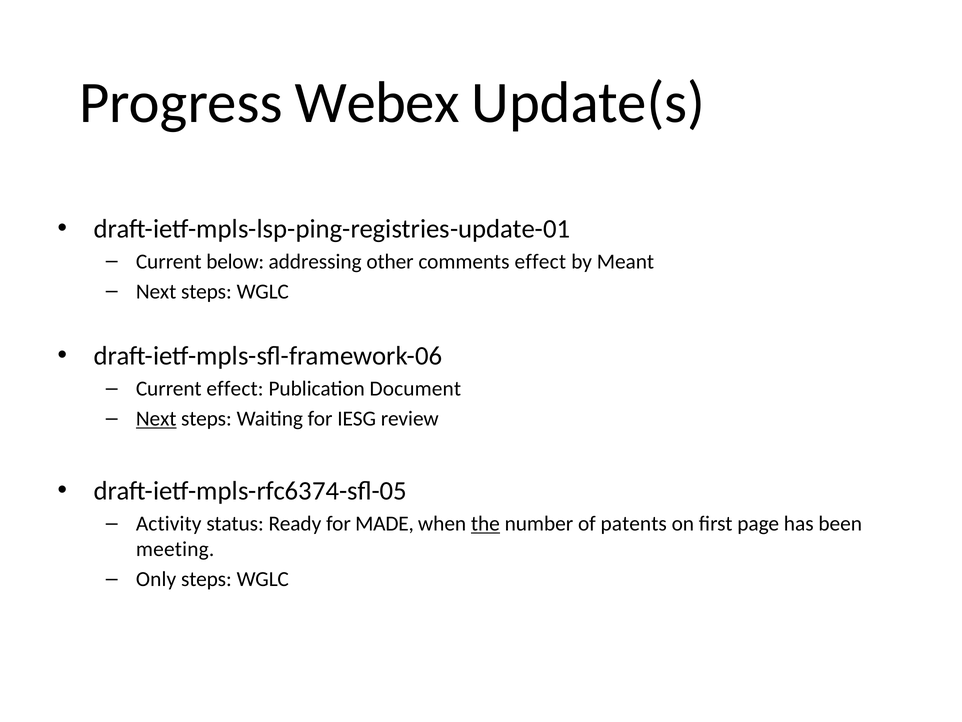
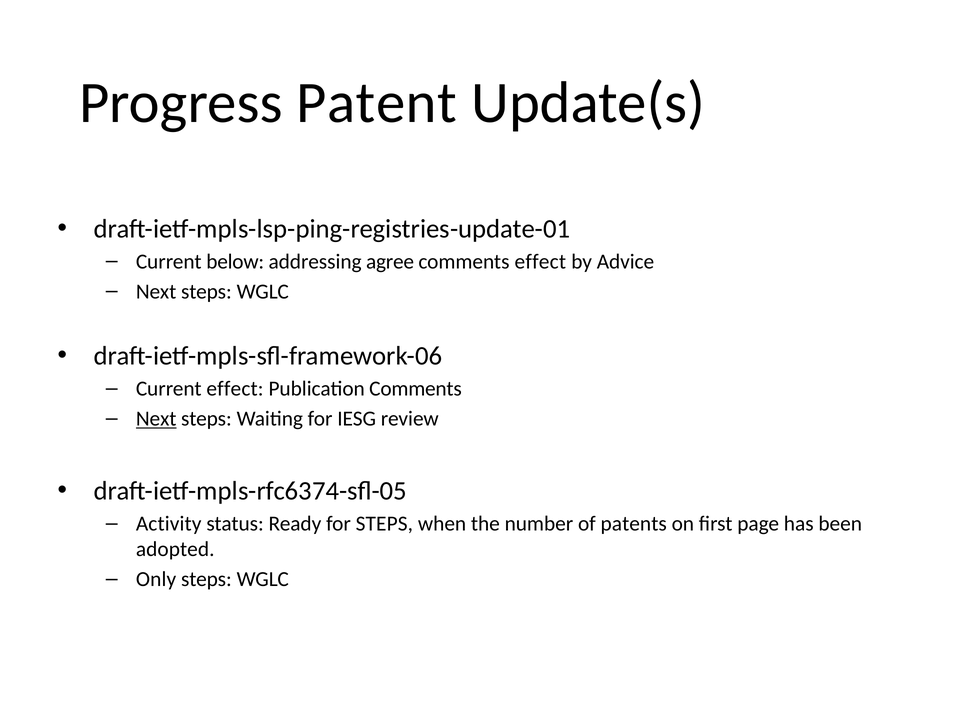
Webex: Webex -> Patent
other: other -> agree
Meant: Meant -> Advice
Publication Document: Document -> Comments
for MADE: MADE -> STEPS
the underline: present -> none
meeting: meeting -> adopted
